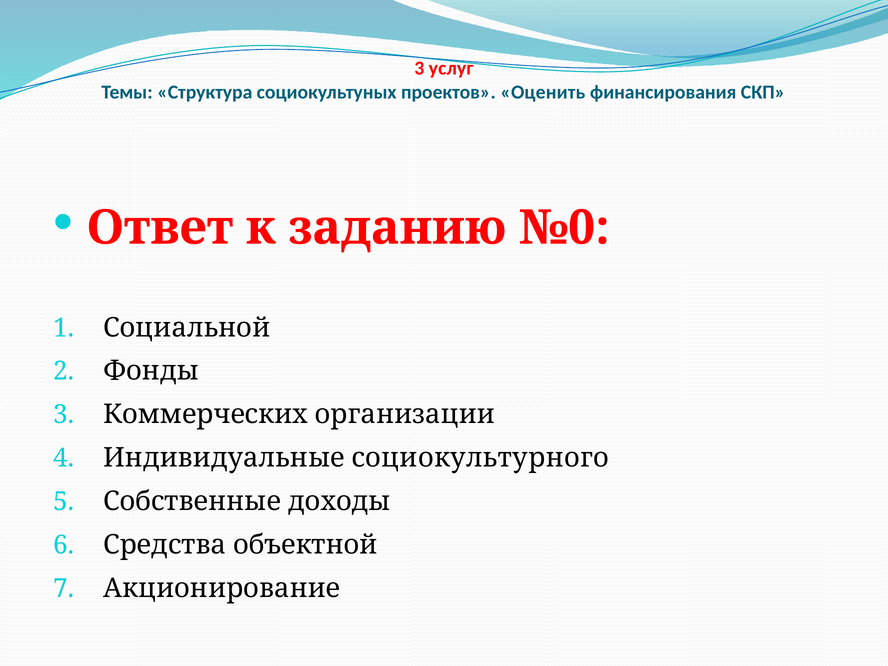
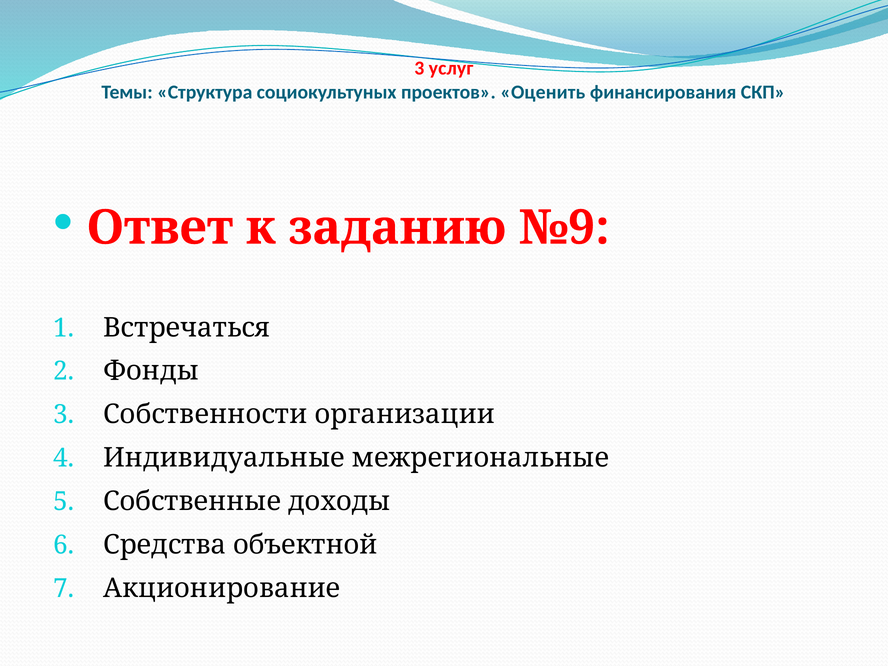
№0: №0 -> №9
Социальной: Социальной -> Встречаться
Коммерческих: Коммерческих -> Собственности
социокультурного: социокультурного -> межрегиональные
